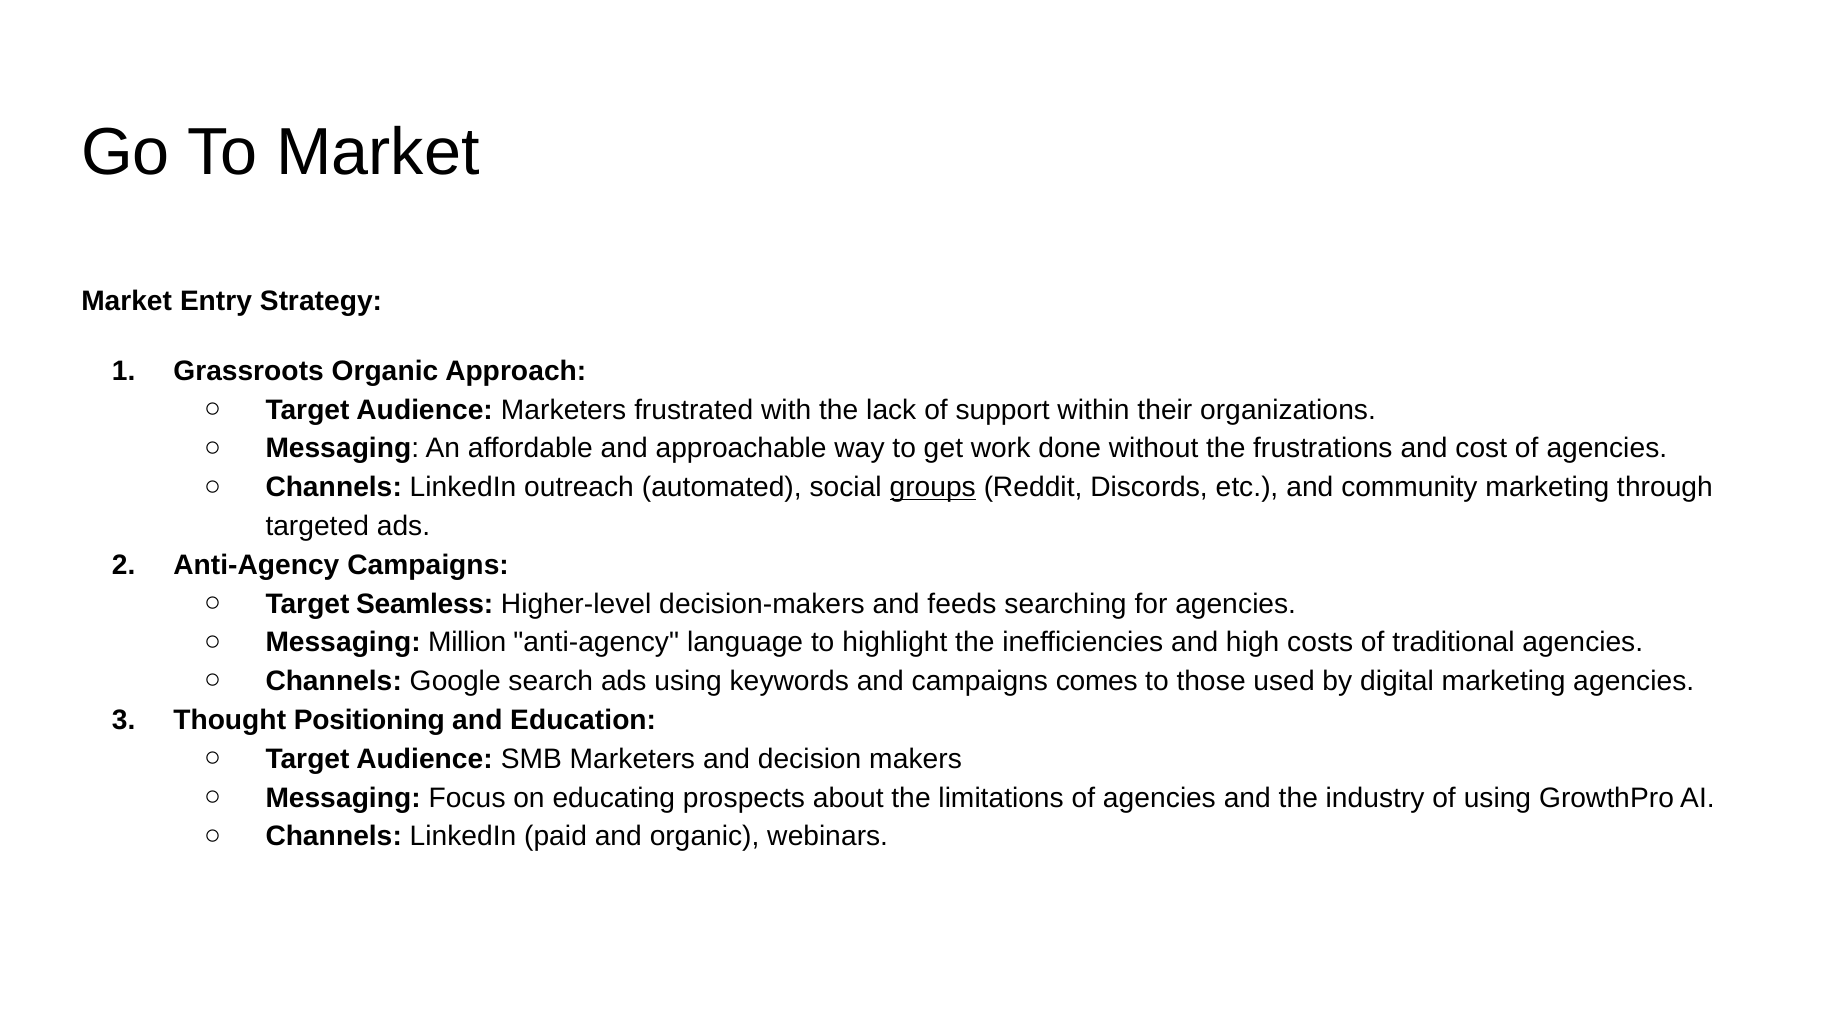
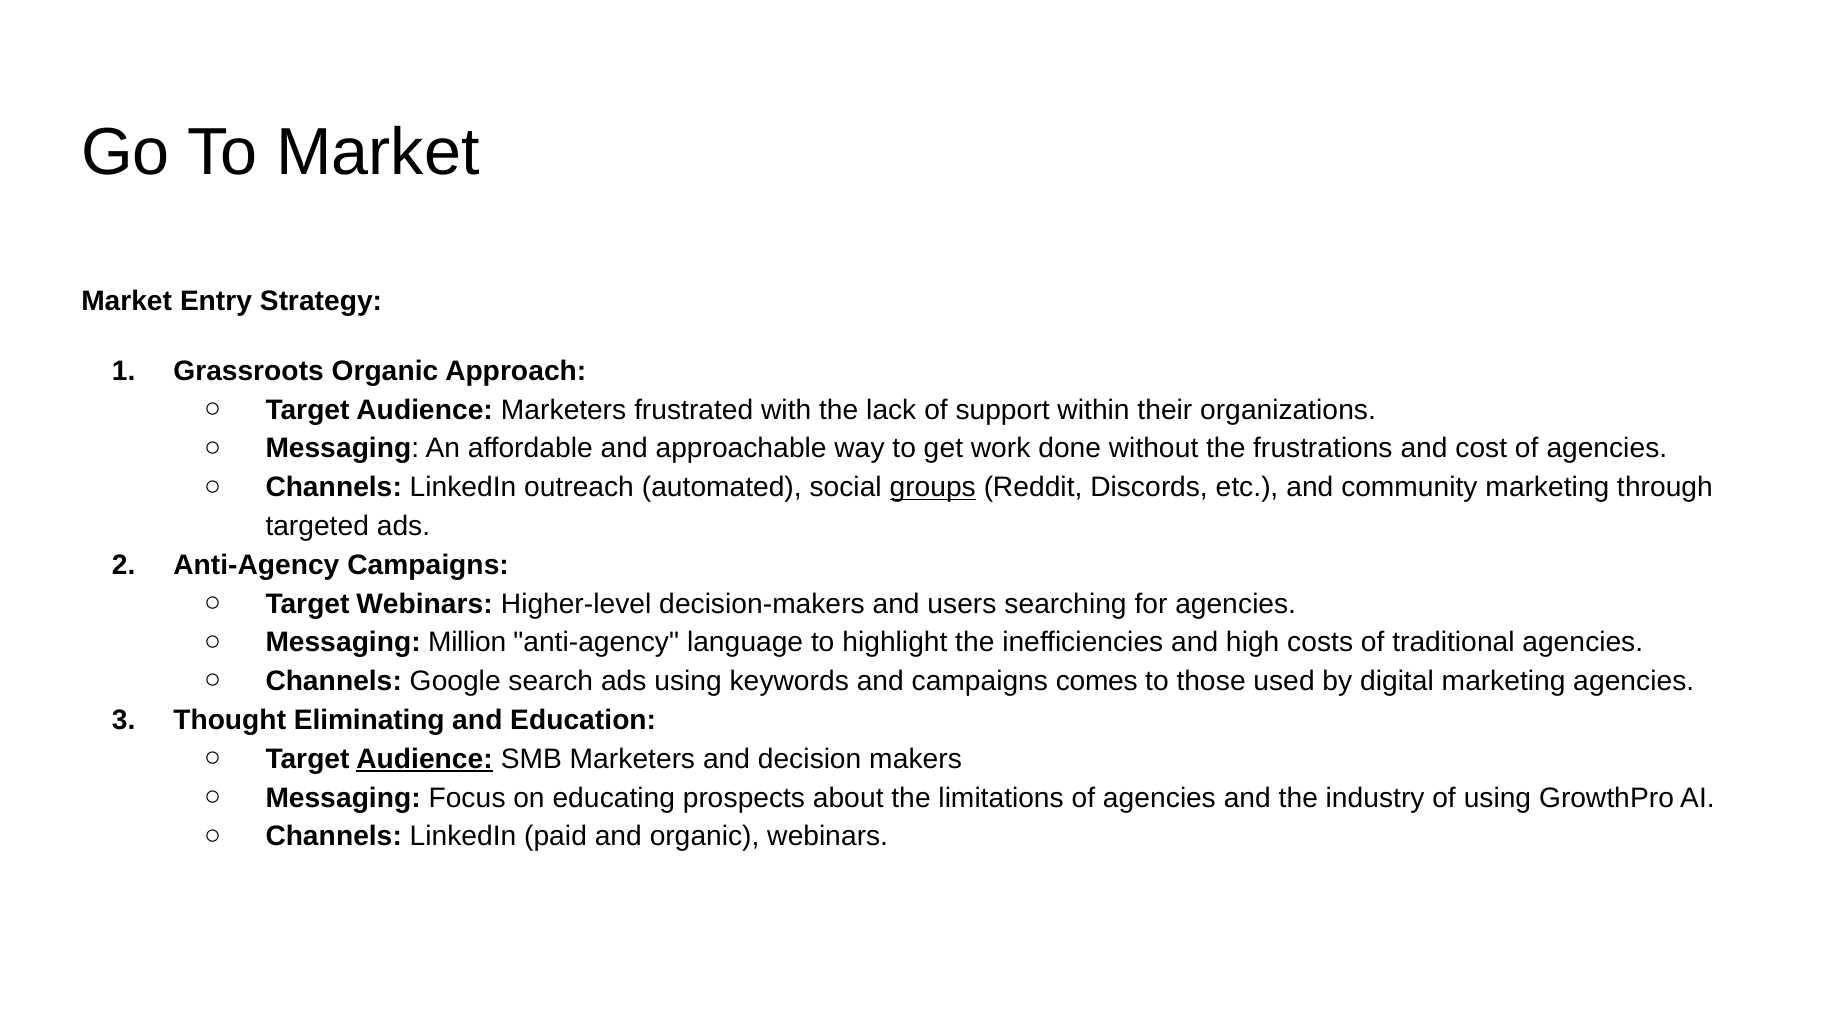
Target Seamless: Seamless -> Webinars
feeds: feeds -> users
Positioning: Positioning -> Eliminating
Audience at (425, 760) underline: none -> present
